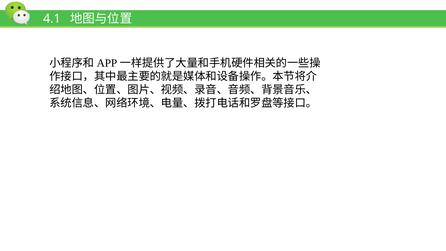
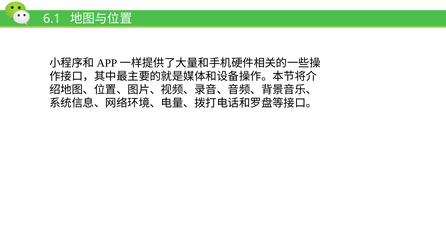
4.1: 4.1 -> 6.1
